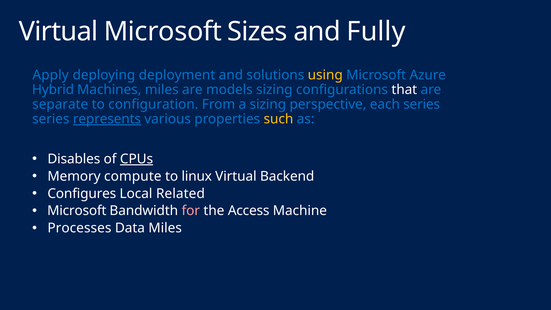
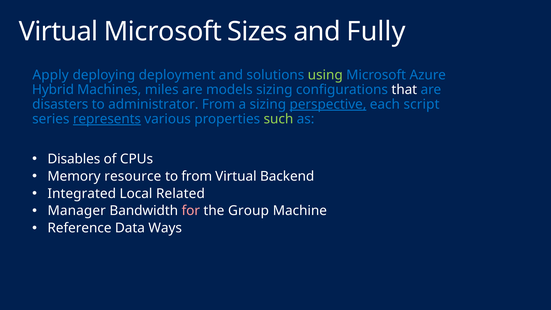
using colour: yellow -> light green
separate: separate -> disasters
configuration: configuration -> administrator
perspective underline: none -> present
each series: series -> script
such colour: yellow -> light green
CPUs underline: present -> none
compute: compute -> resource
to linux: linux -> from
Configures: Configures -> Integrated
Microsoft at (77, 211): Microsoft -> Manager
Access: Access -> Group
Processes: Processes -> Reference
Data Miles: Miles -> Ways
